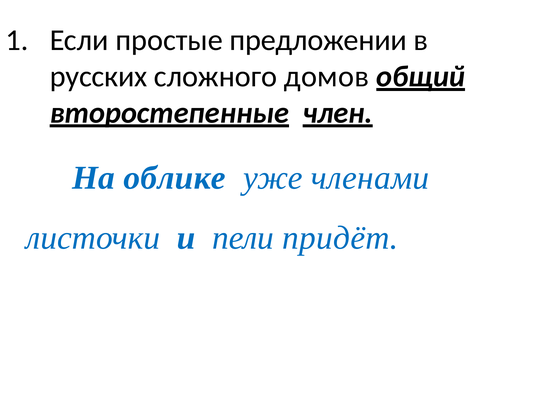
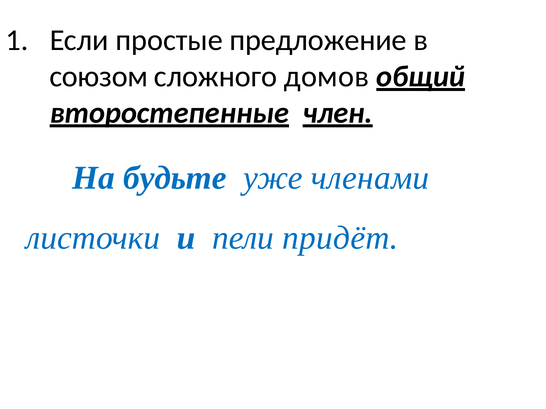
предложении: предложении -> предложение
русских: русских -> союзом
облике: облике -> будьте
